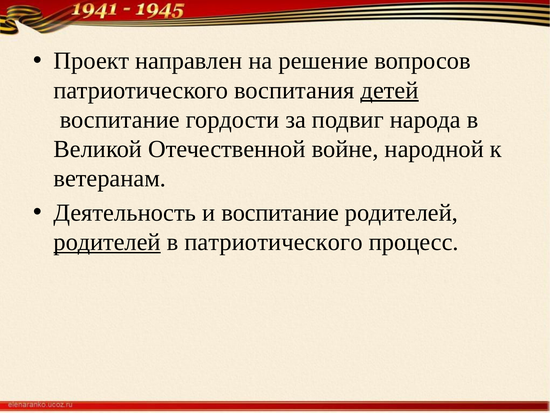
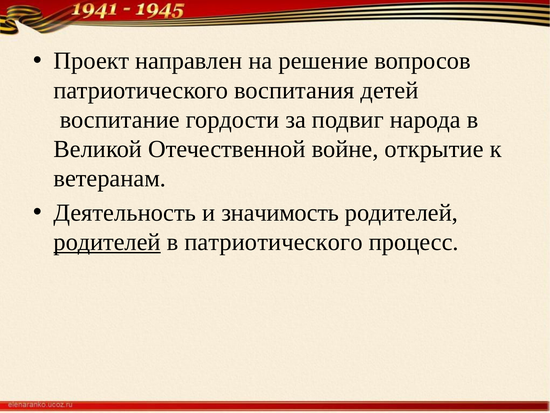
детей underline: present -> none
народной: народной -> открытие
и воспитание: воспитание -> значимость
